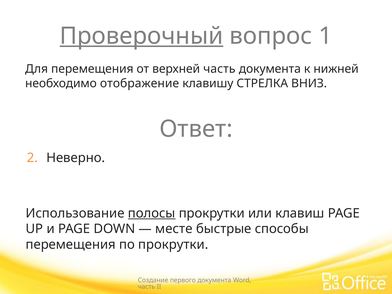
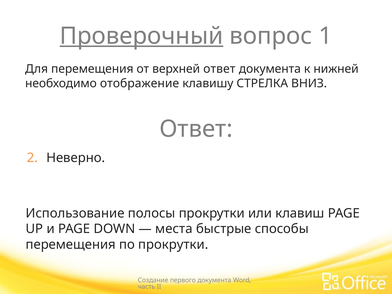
верхней часть: часть -> ответ
полосы underline: present -> none
месте: месте -> места
